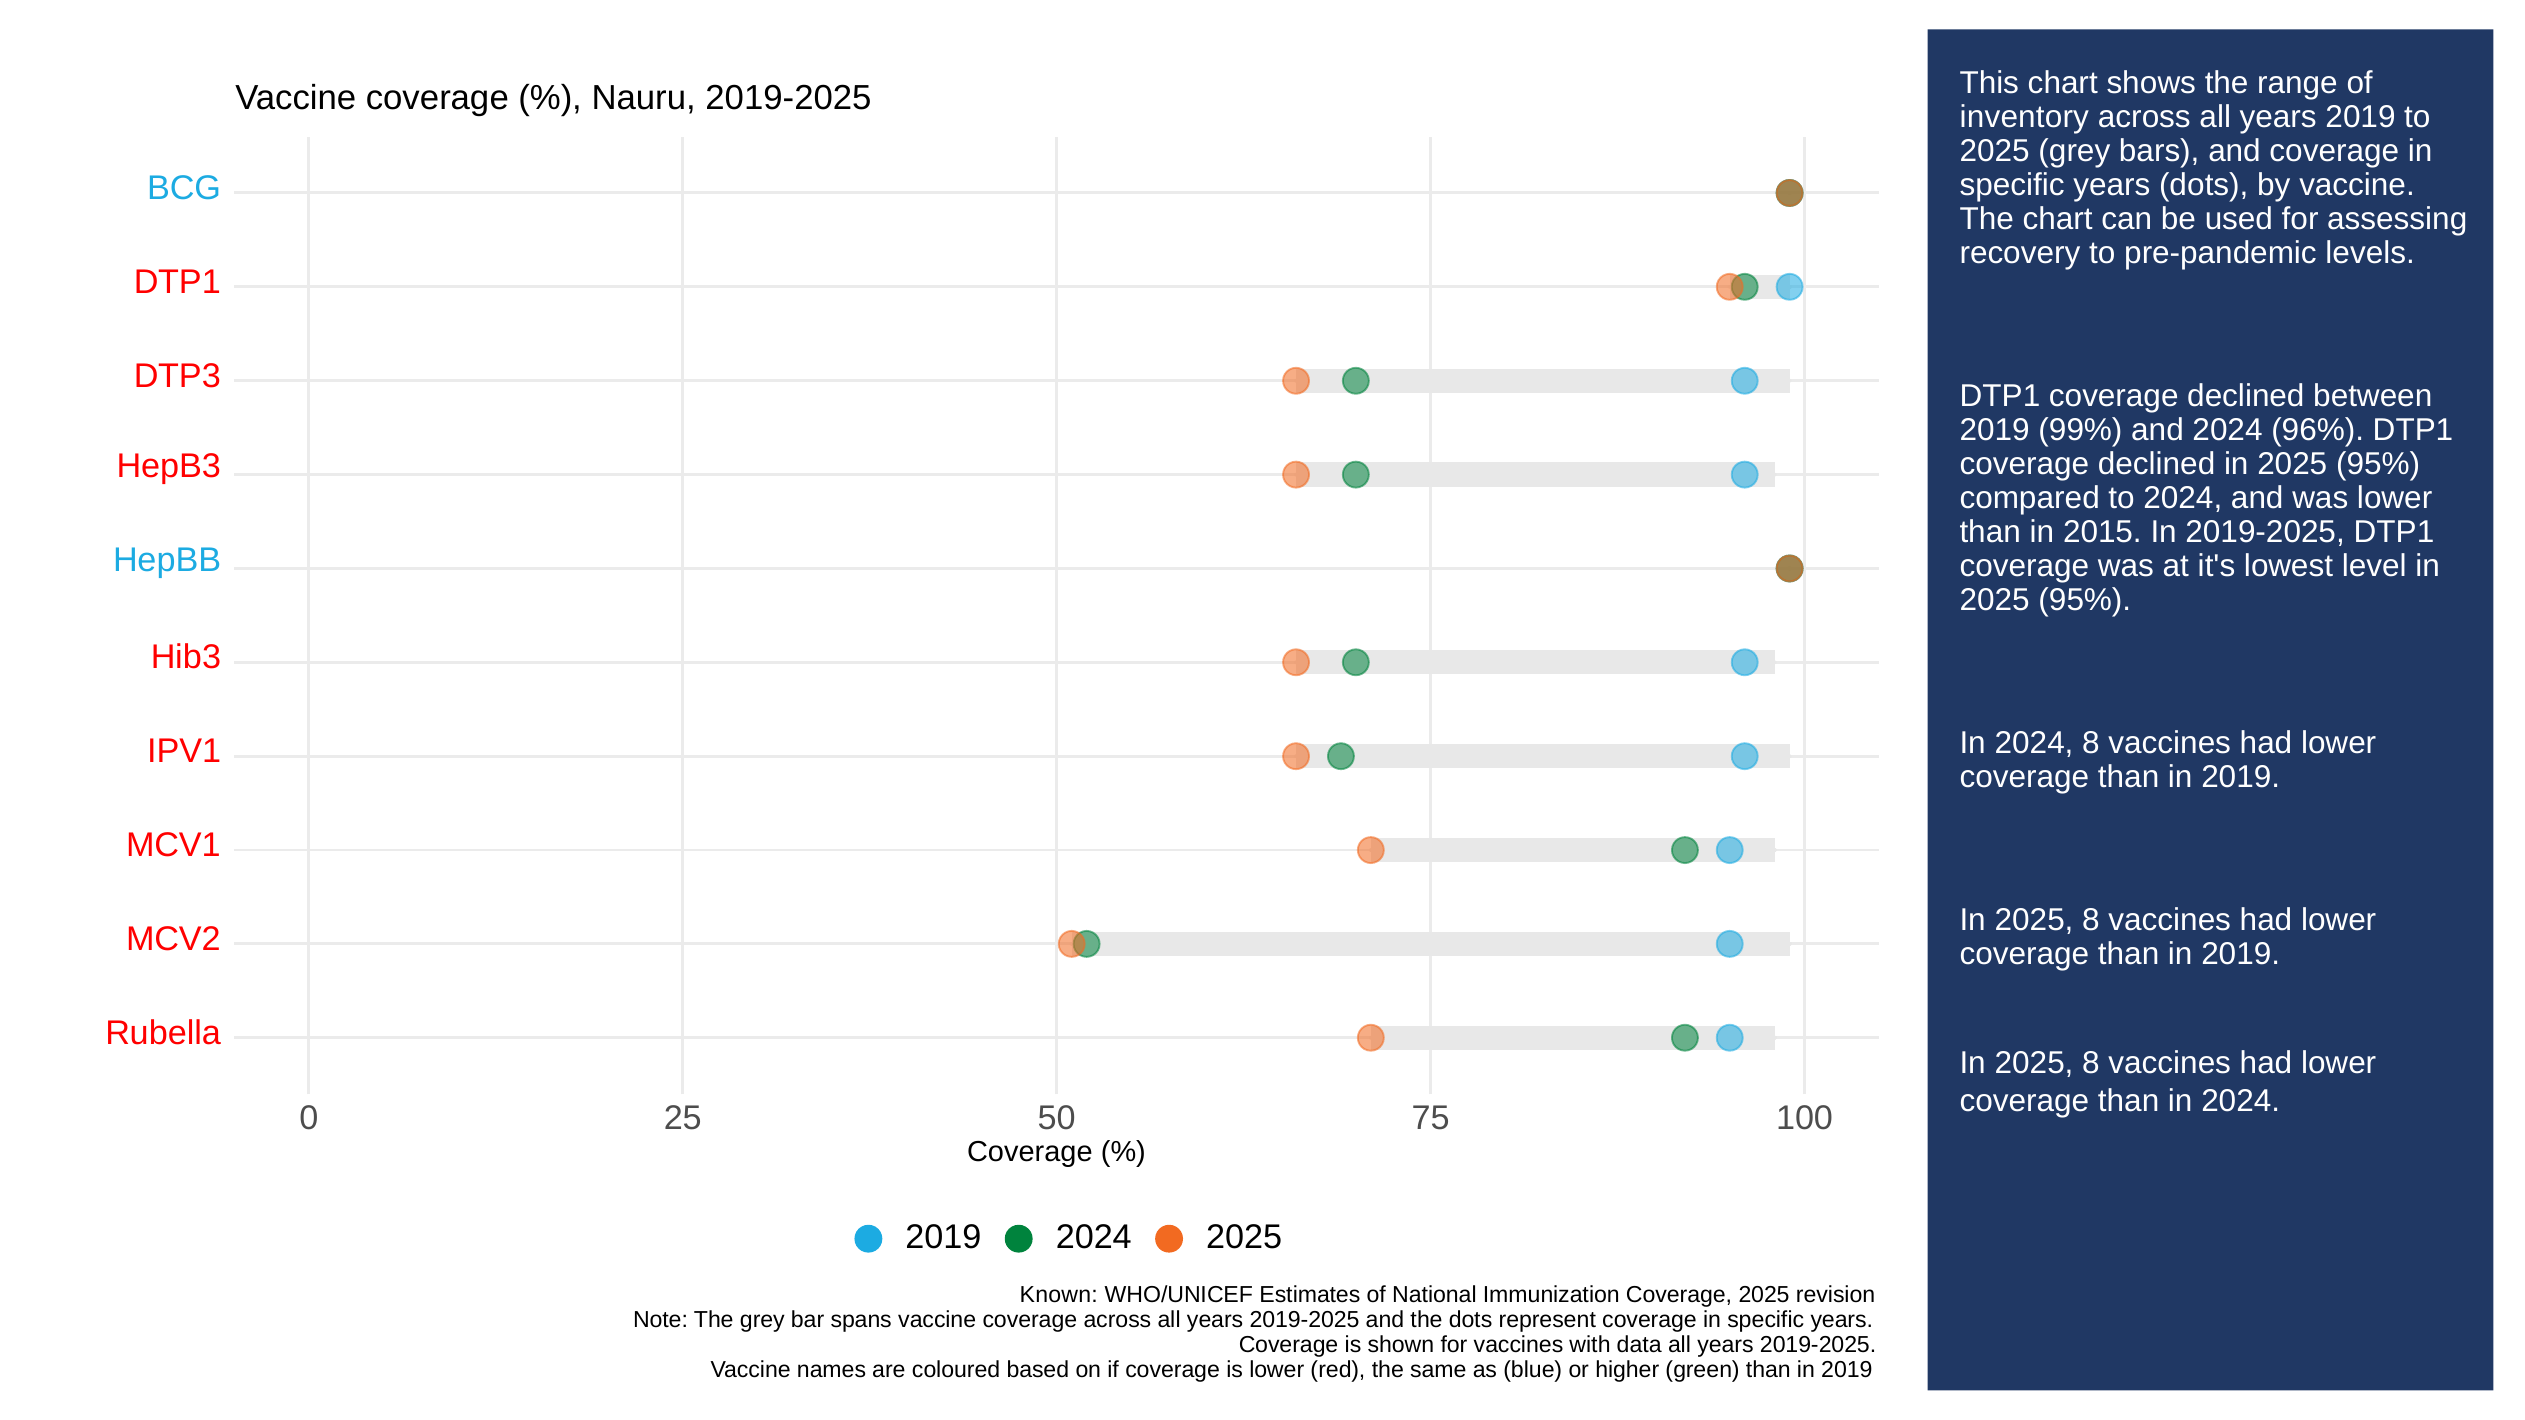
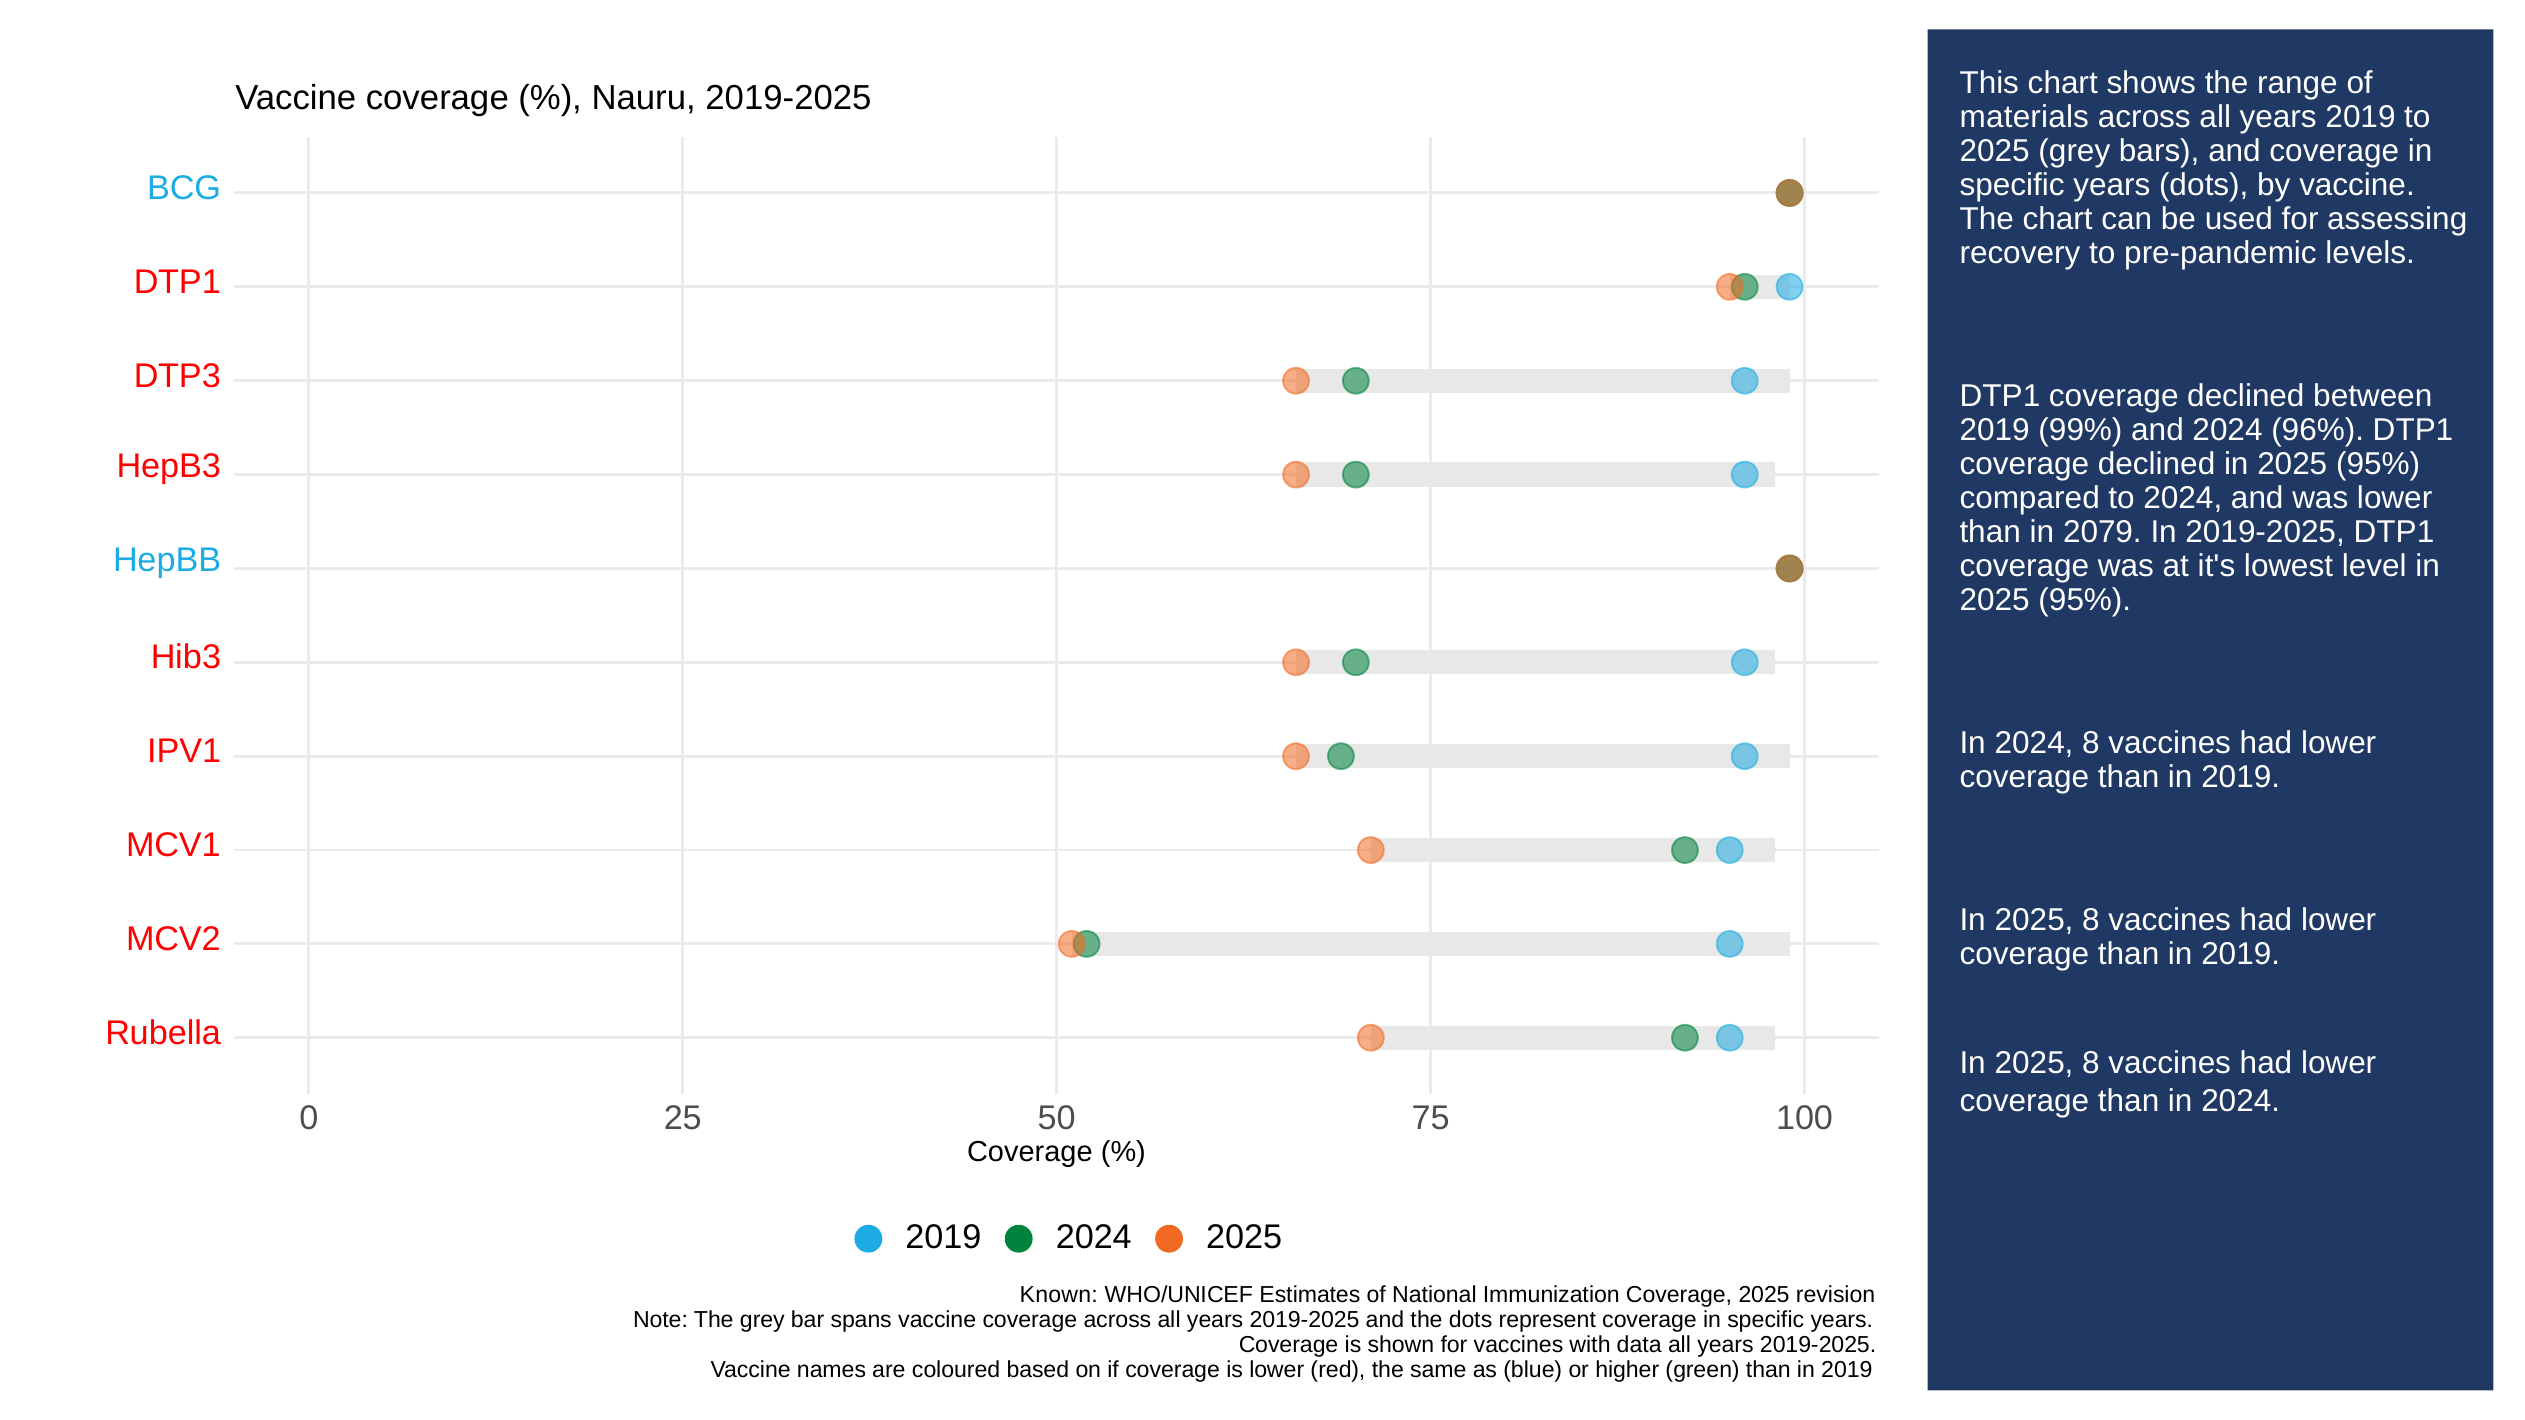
inventory: inventory -> materials
2015: 2015 -> 2079
